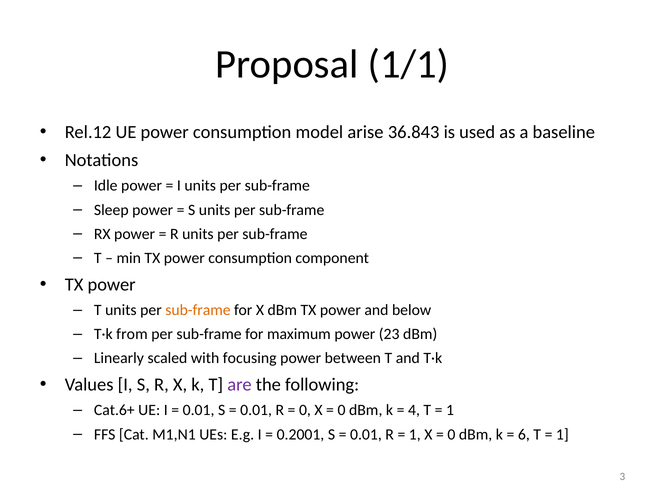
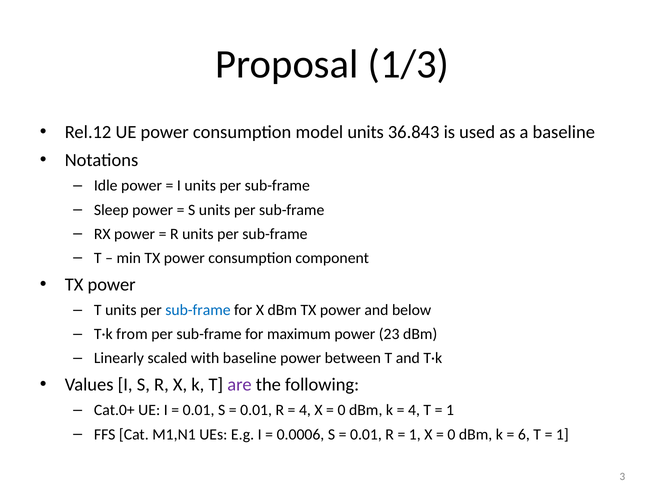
1/1: 1/1 -> 1/3
model arise: arise -> units
sub-frame at (198, 310) colour: orange -> blue
with focusing: focusing -> baseline
Cat.6+: Cat.6+ -> Cat.0+
0 at (305, 410): 0 -> 4
0.2001: 0.2001 -> 0.0006
